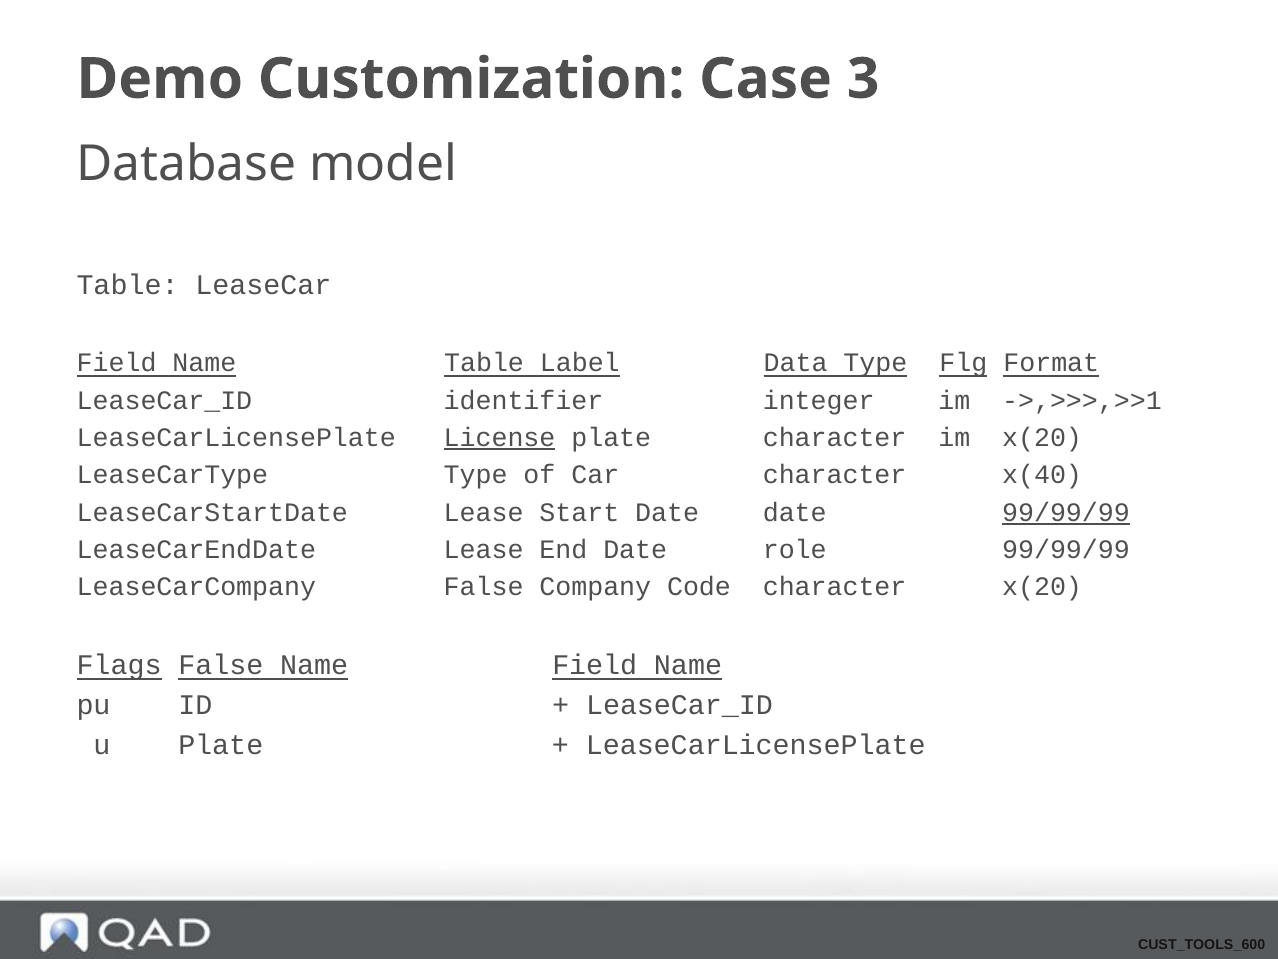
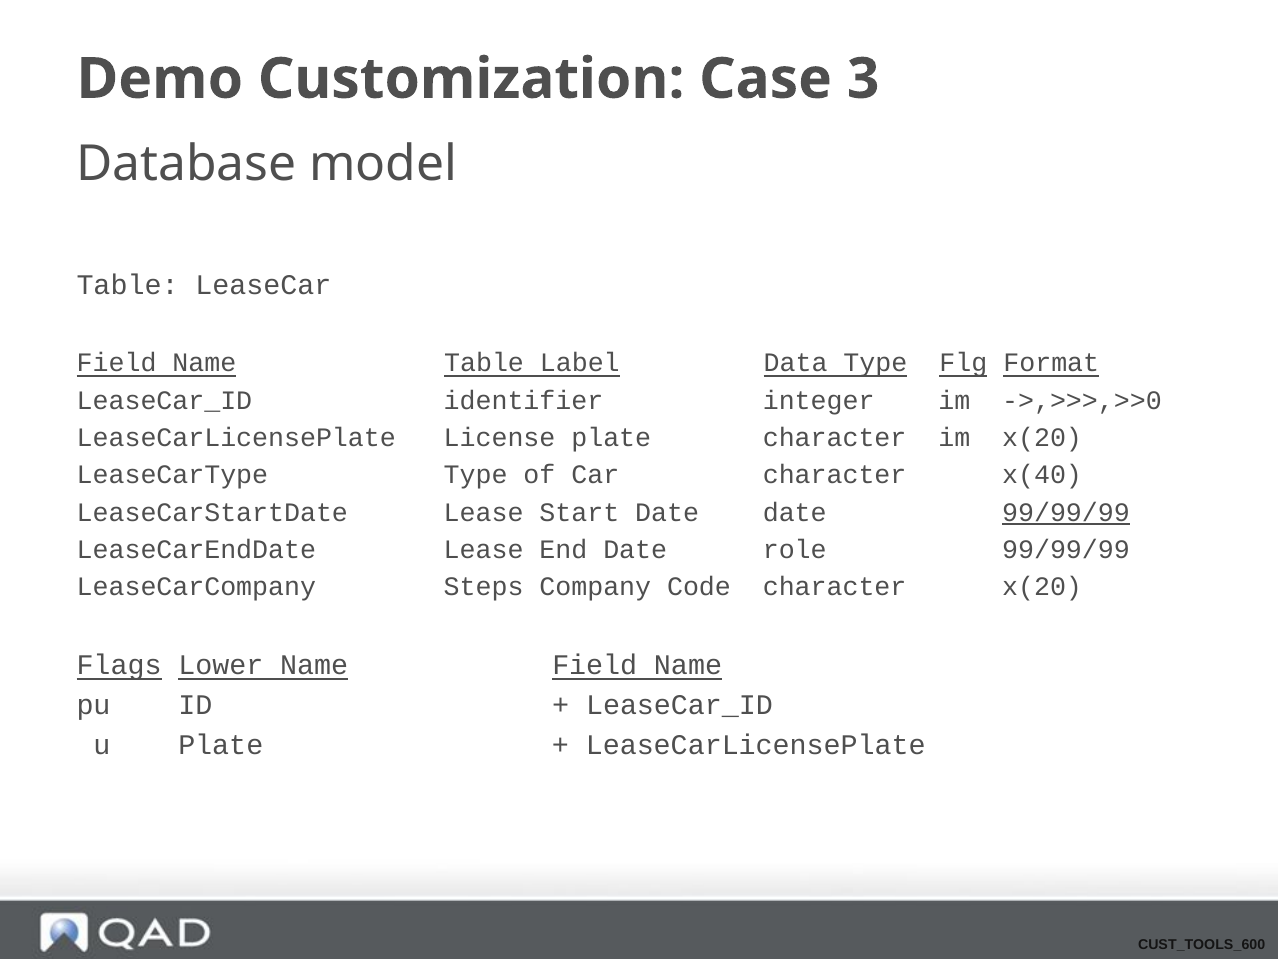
->,>>>,>>1: ->,>>>,>>1 -> ->,>>>,>>0
License underline: present -> none
LeaseCarCompany False: False -> Steps
Flags False: False -> Lower
